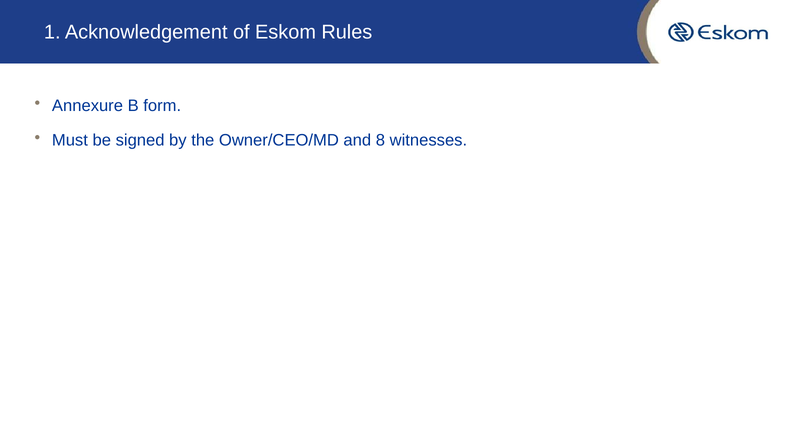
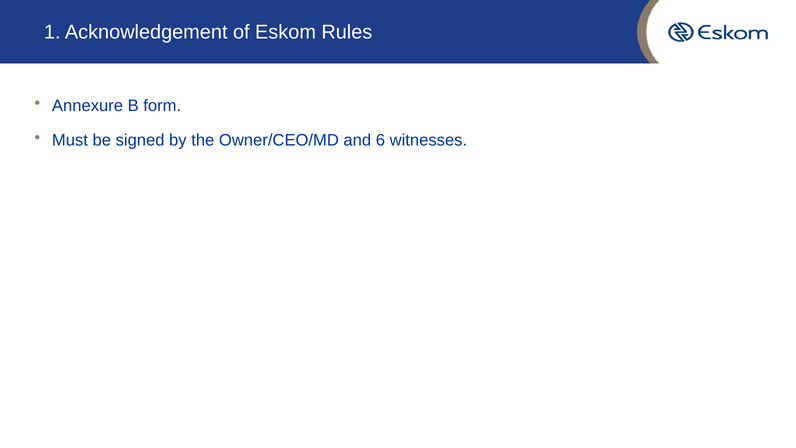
8: 8 -> 6
